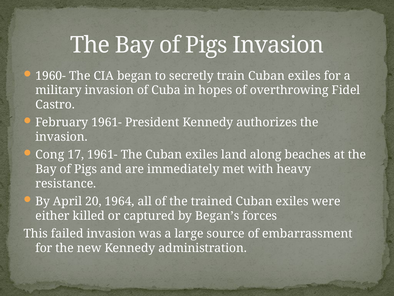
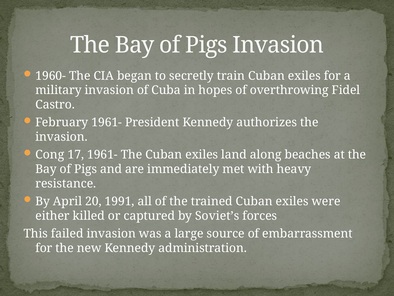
1964: 1964 -> 1991
Began’s: Began’s -> Soviet’s
